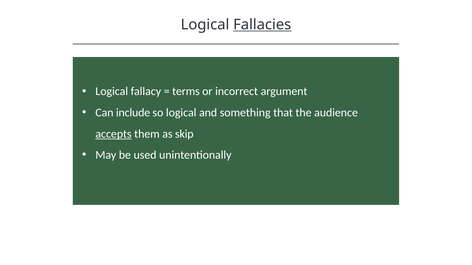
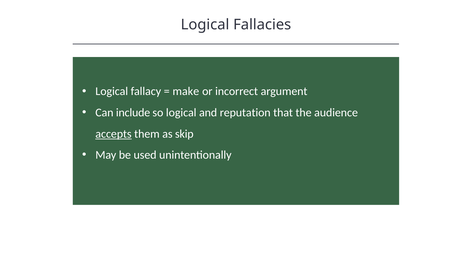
Fallacies underline: present -> none
terms: terms -> make
something: something -> reputation
